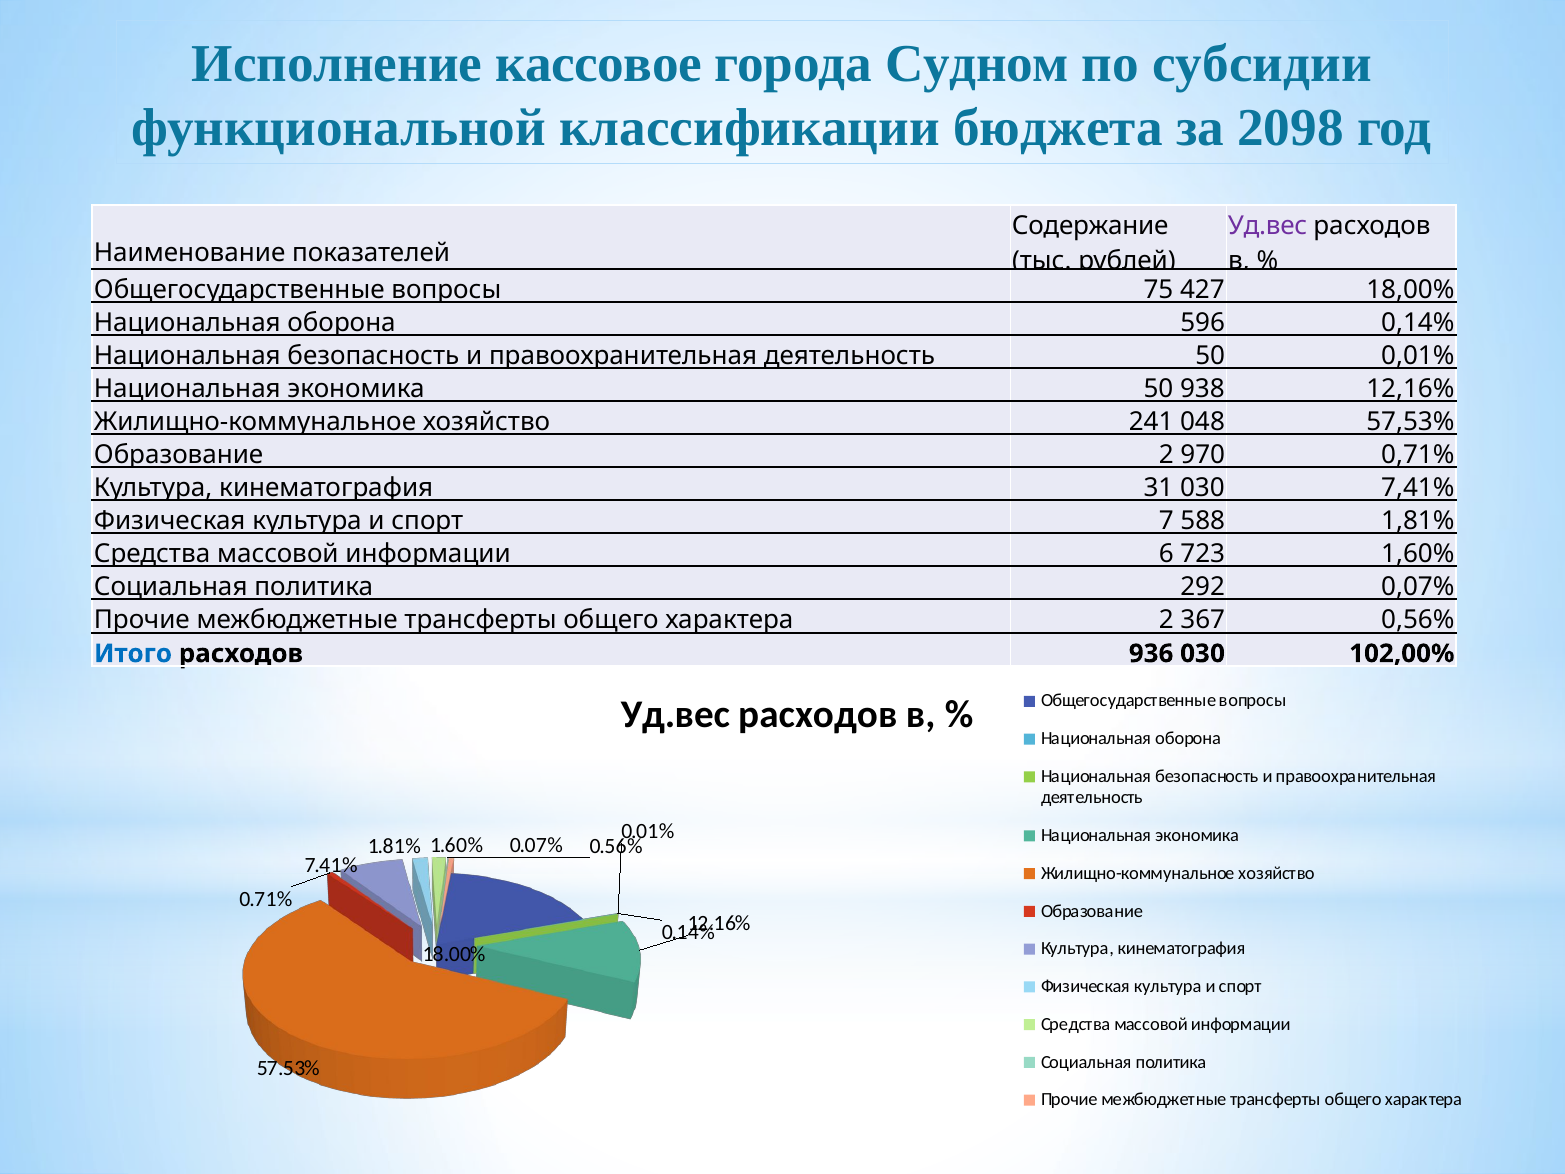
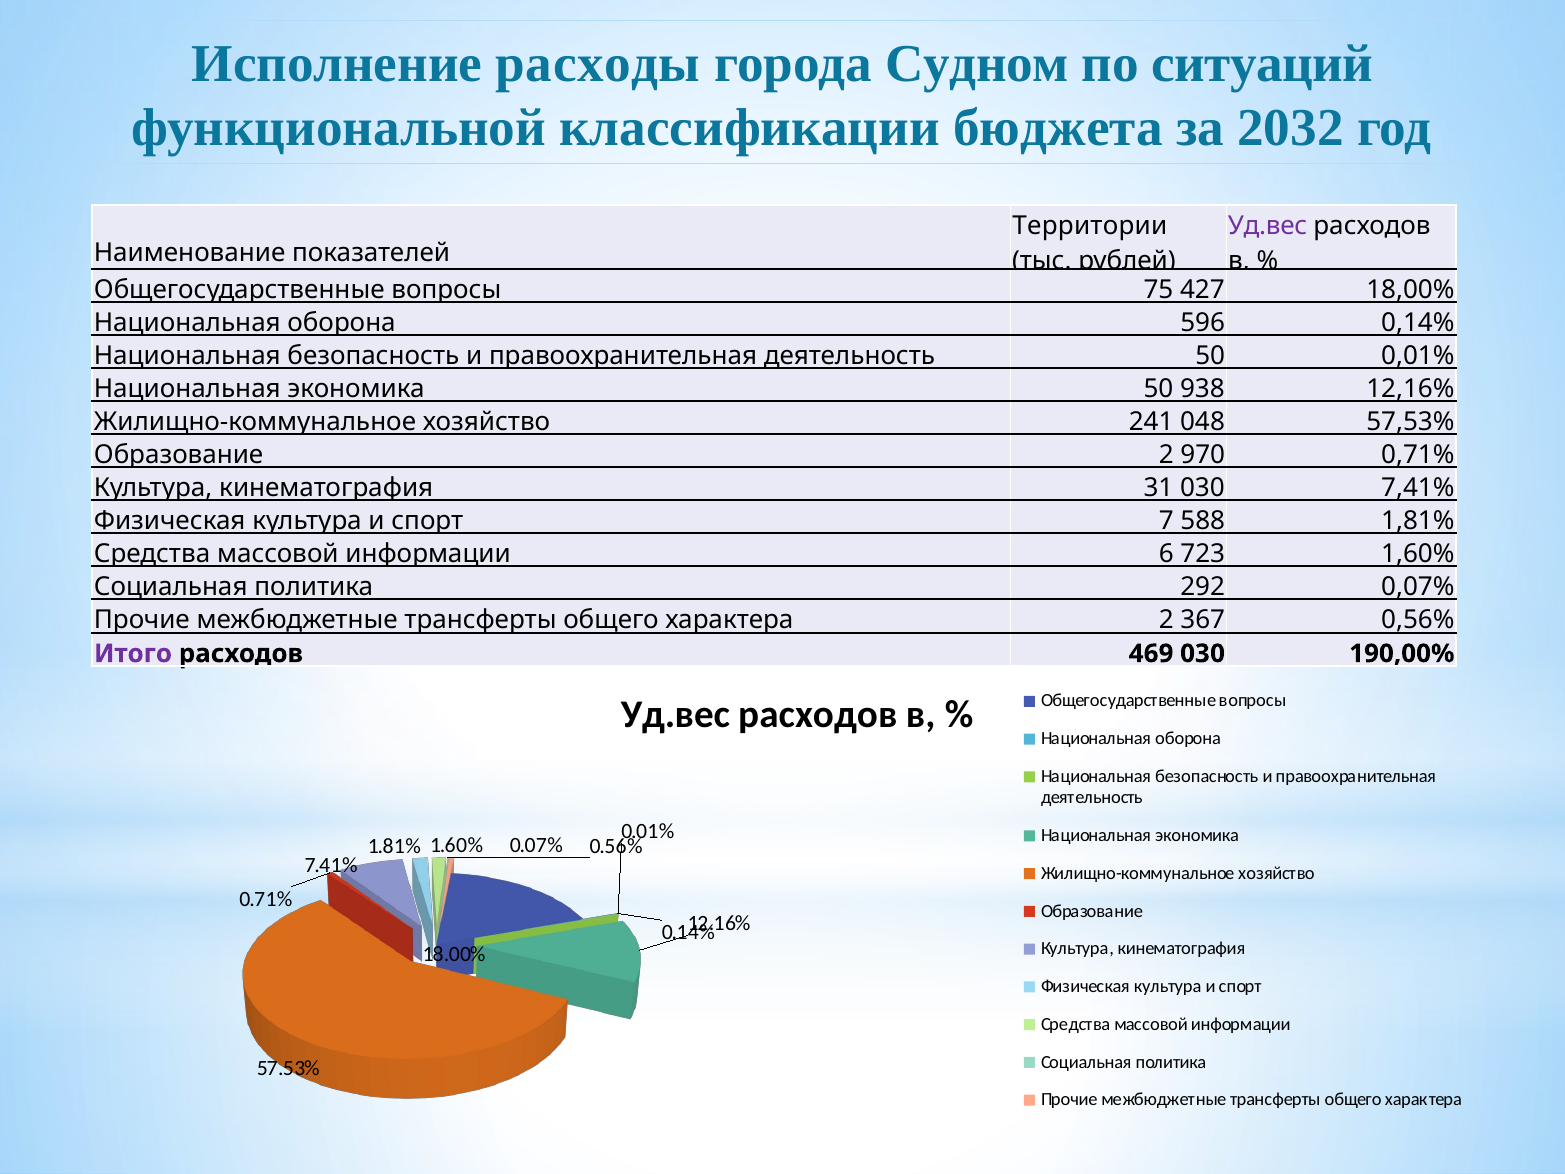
кассовое: кассовое -> расходы
субсидии: субсидии -> ситуаций
2098: 2098 -> 2032
Содержание: Содержание -> Территории
Итого colour: blue -> purple
936: 936 -> 469
102,00%: 102,00% -> 190,00%
